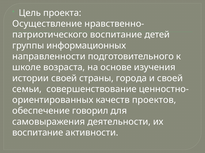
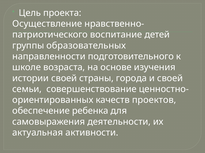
информационных: информационных -> образовательных
говорил: говорил -> ребенка
воспитание at (38, 133): воспитание -> актуальная
